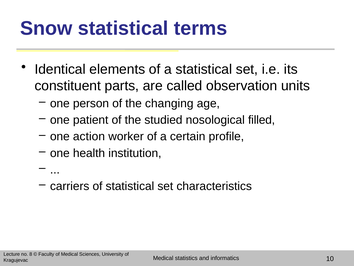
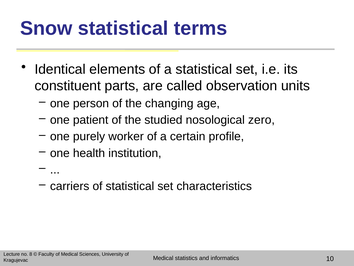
filled: filled -> zero
action: action -> purely
